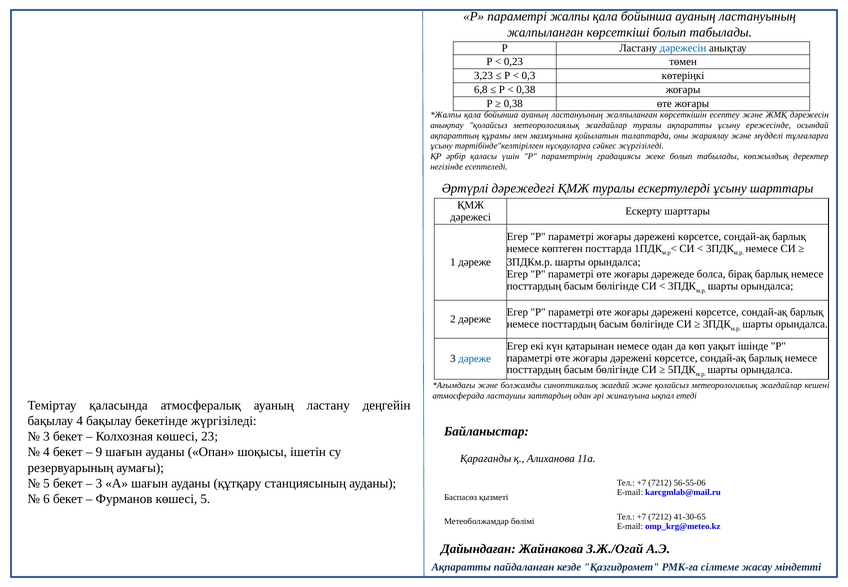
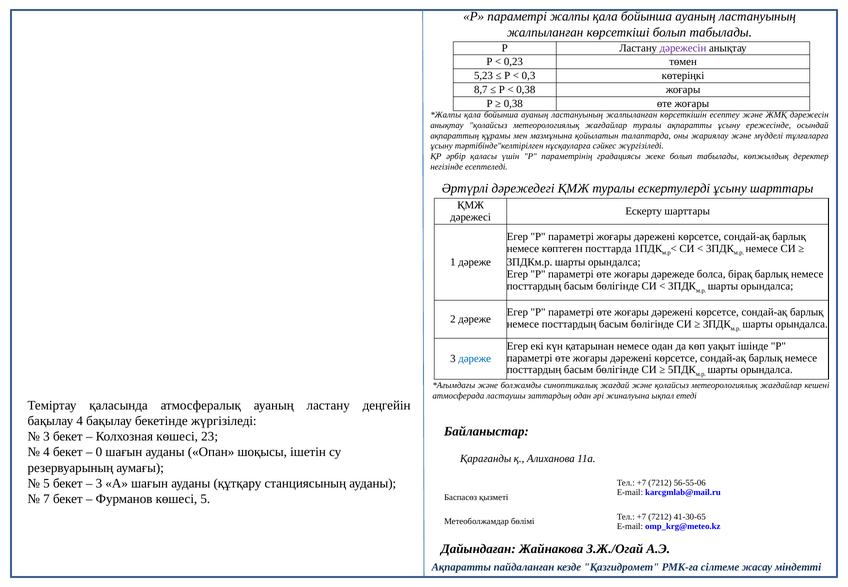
дәрежесін at (683, 48) colour: blue -> purple
3,23: 3,23 -> 5,23
6,8: 6,8 -> 8,7
9: 9 -> 0
6: 6 -> 7
